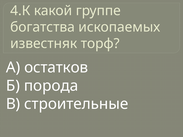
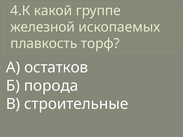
богатства: богатства -> железной
известняк: известняк -> плавкость
